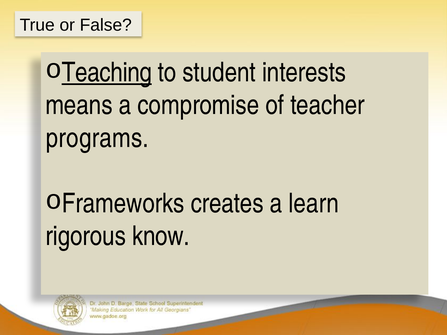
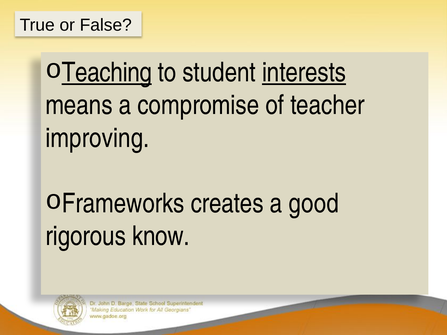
interests underline: none -> present
programs: programs -> improving
learn: learn -> good
